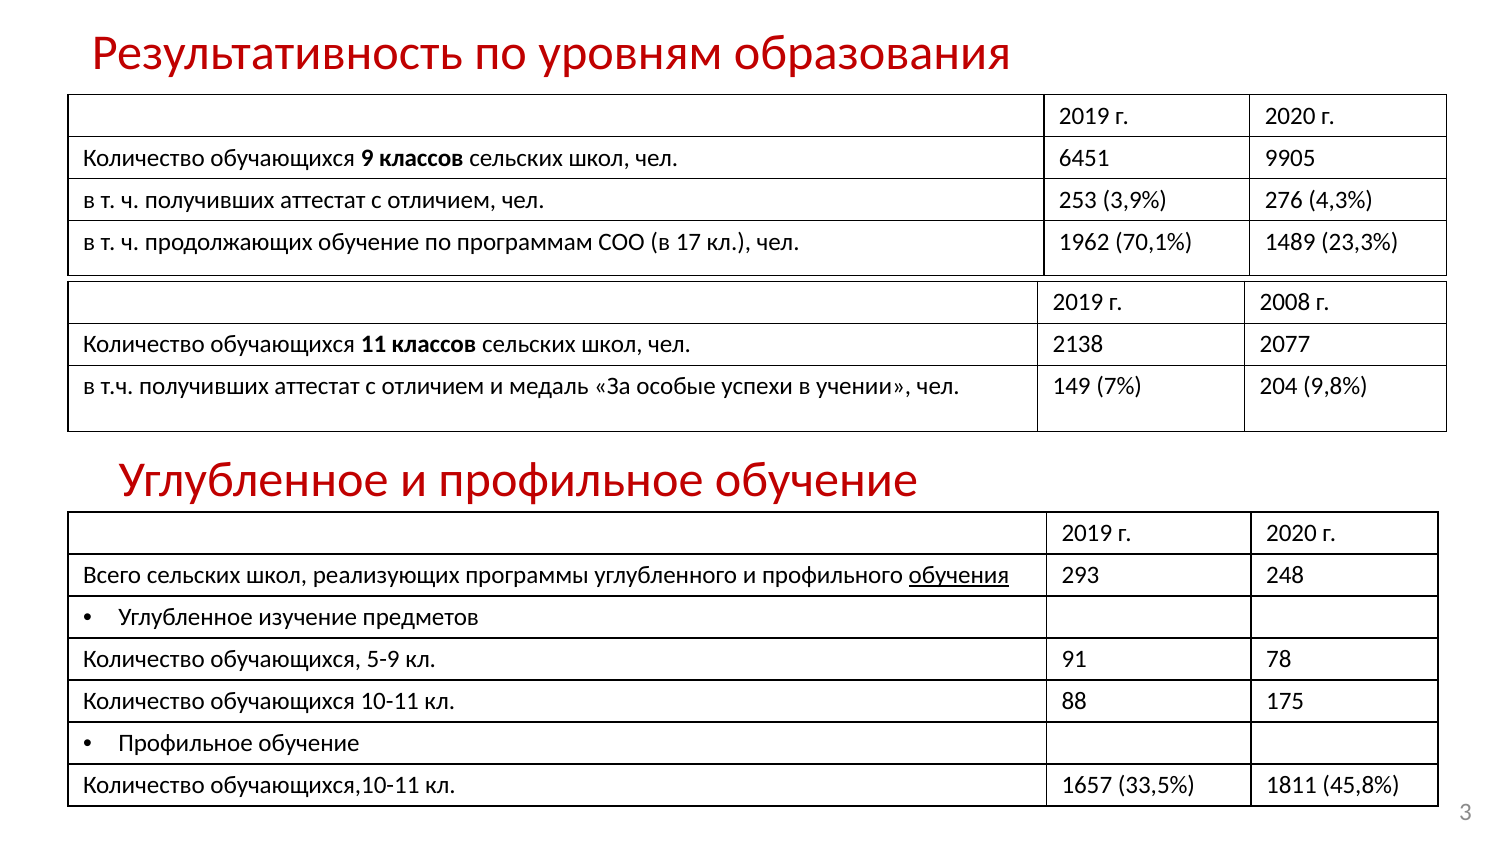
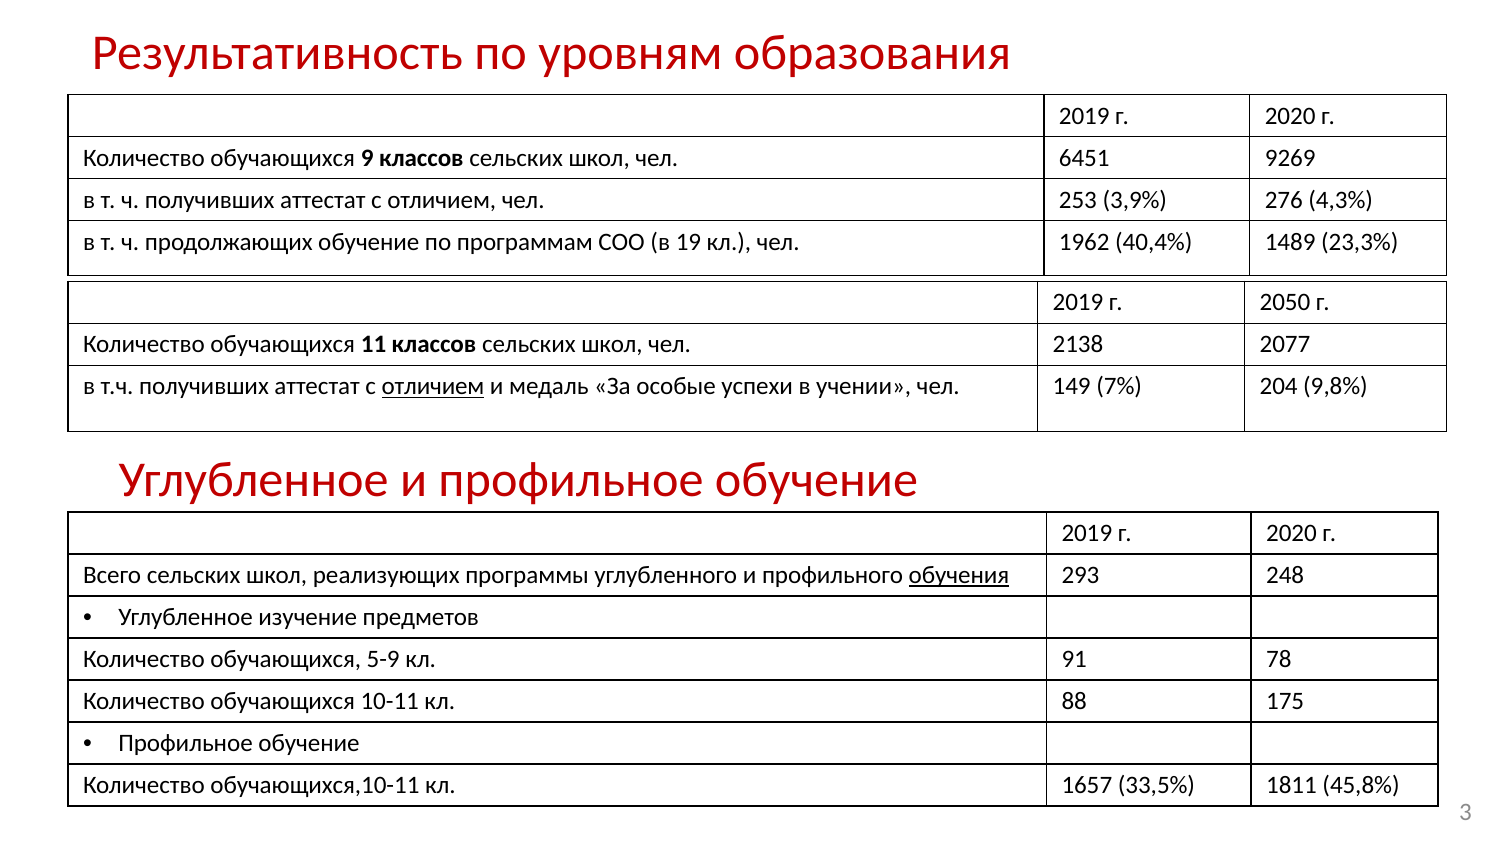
9905: 9905 -> 9269
17: 17 -> 19
70,1%: 70,1% -> 40,4%
2008: 2008 -> 2050
отличием at (433, 387) underline: none -> present
